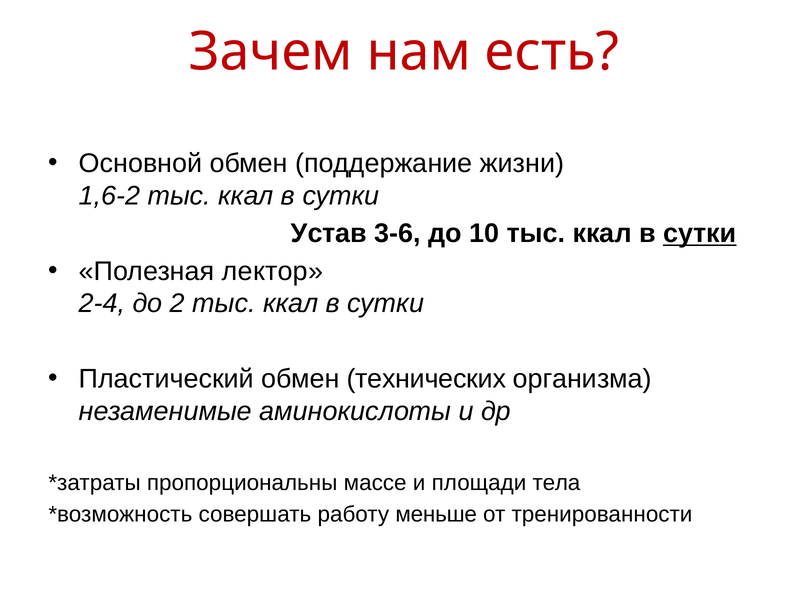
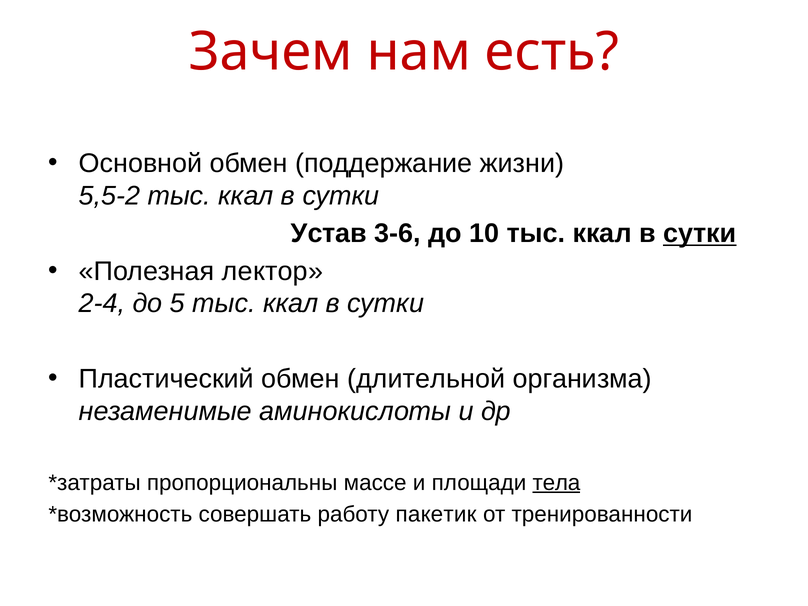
1,6-2: 1,6-2 -> 5,5-2
2: 2 -> 5
технических: технических -> длительной
тела underline: none -> present
меньше: меньше -> пакетик
